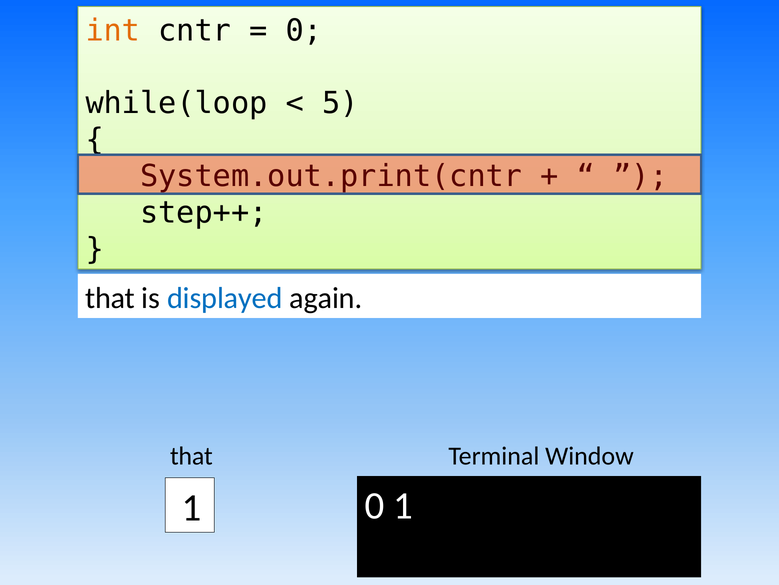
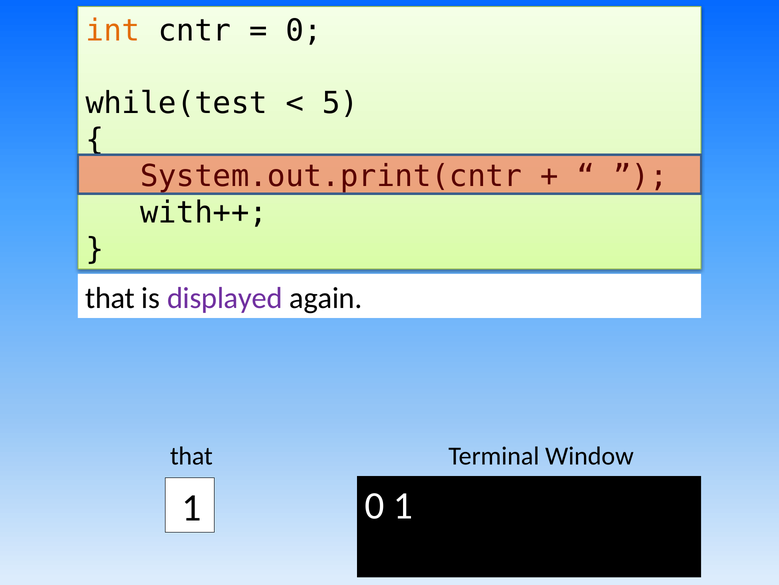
while(loop: while(loop -> while(test
step++: step++ -> with++
displayed colour: blue -> purple
